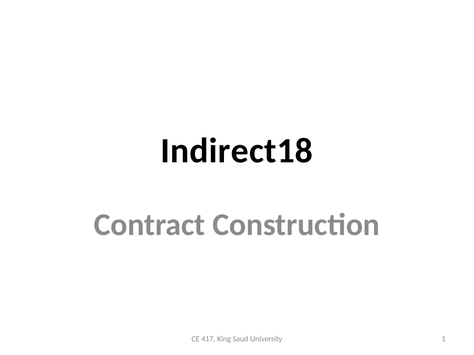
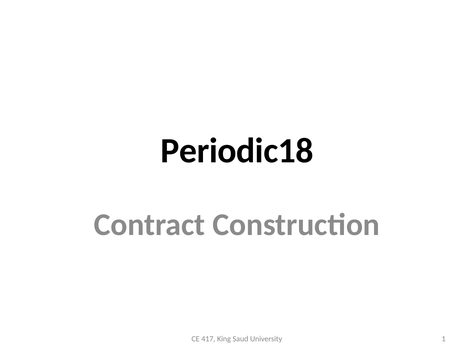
Indirect18: Indirect18 -> Periodic18
